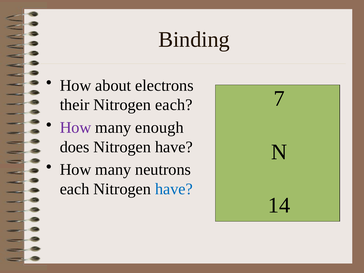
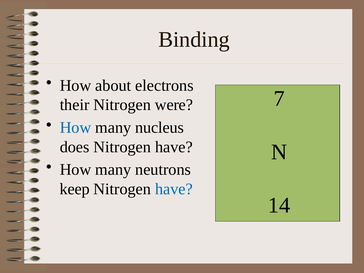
Nitrogen each: each -> were
How at (75, 128) colour: purple -> blue
enough: enough -> nucleus
each at (75, 189): each -> keep
